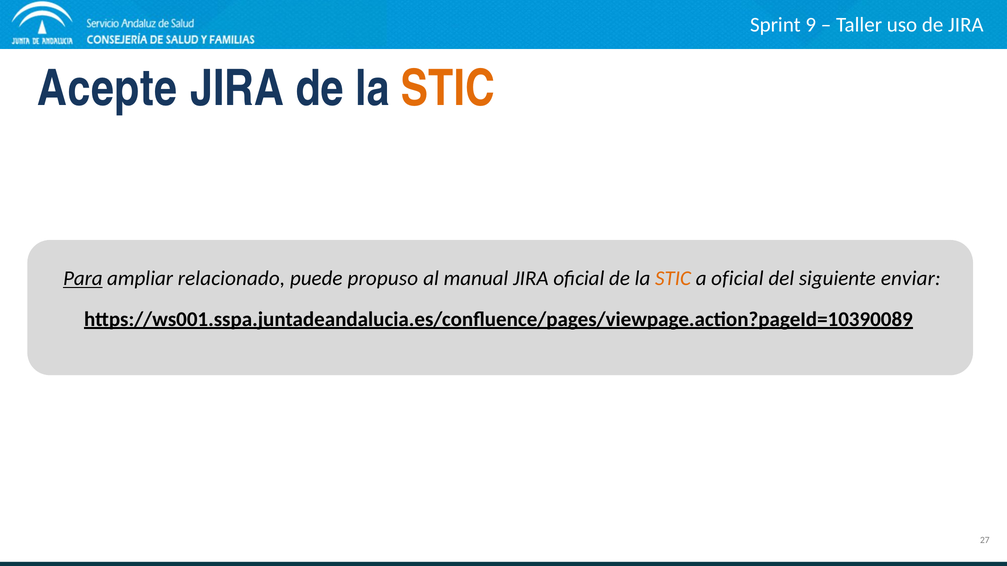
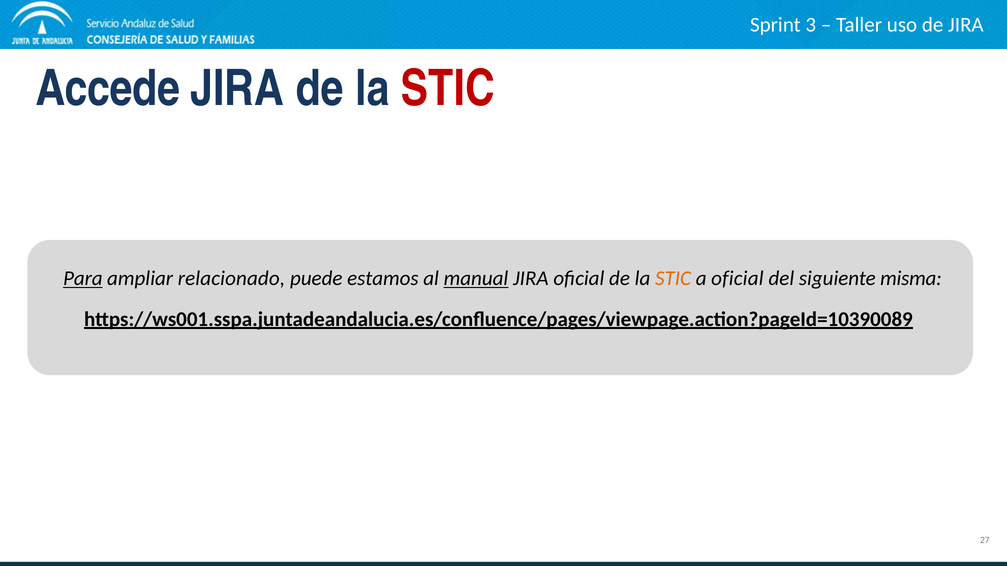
9: 9 -> 3
Acepte: Acepte -> Accede
STIC at (448, 89) colour: orange -> red
propuso: propuso -> estamos
manual underline: none -> present
enviar: enviar -> misma
